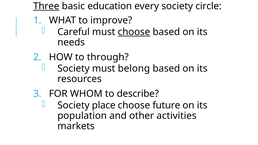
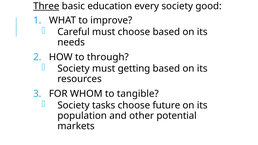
circle: circle -> good
choose at (134, 32) underline: present -> none
belong: belong -> getting
describe: describe -> tangible
place: place -> tasks
activities: activities -> potential
